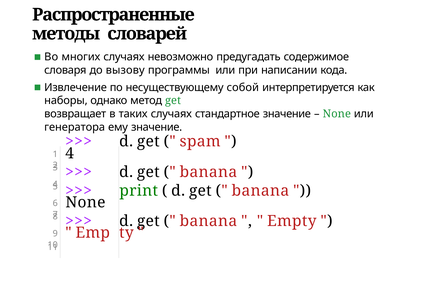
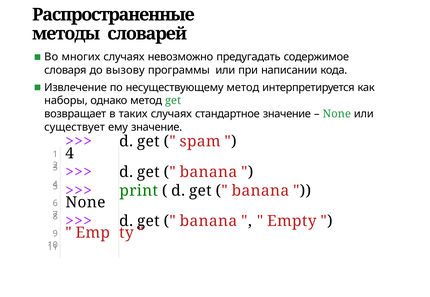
несуществующему собой: собой -> метод
генератора: генератора -> существует
